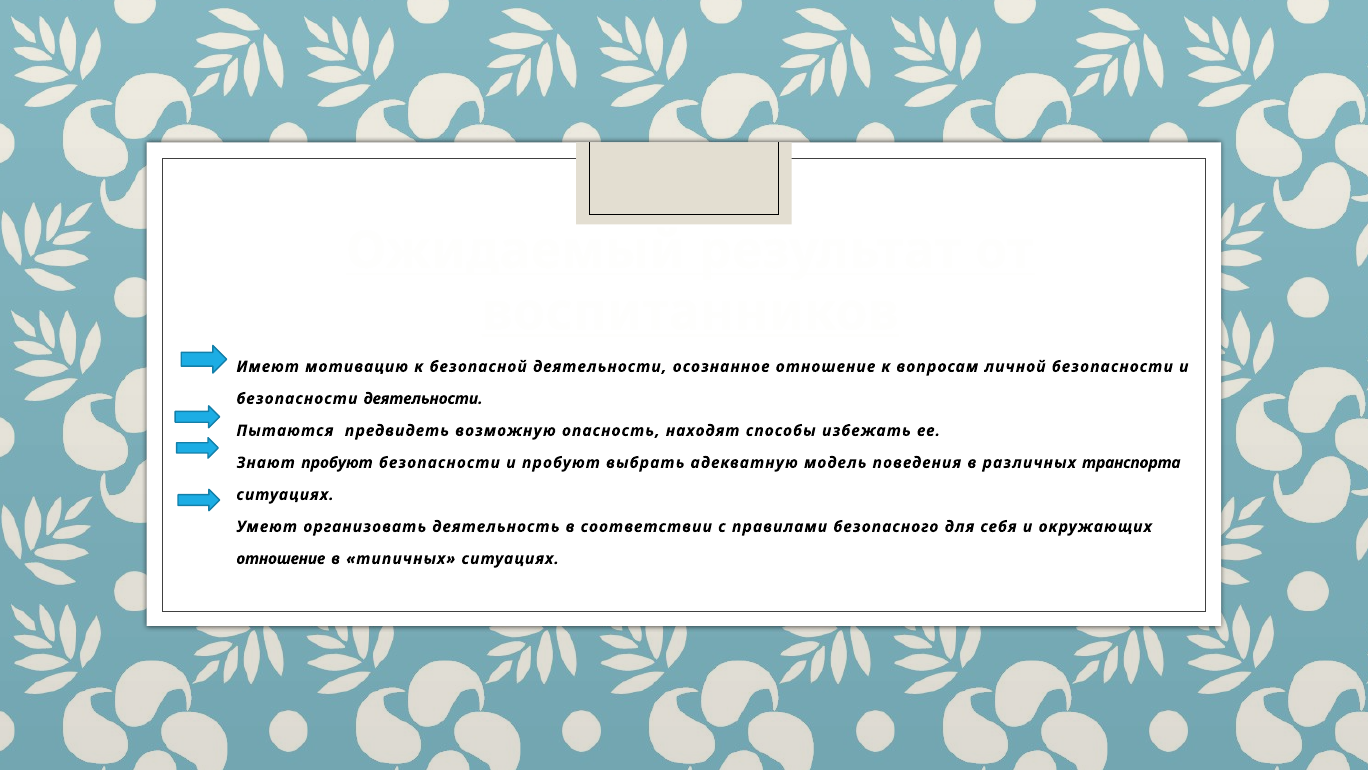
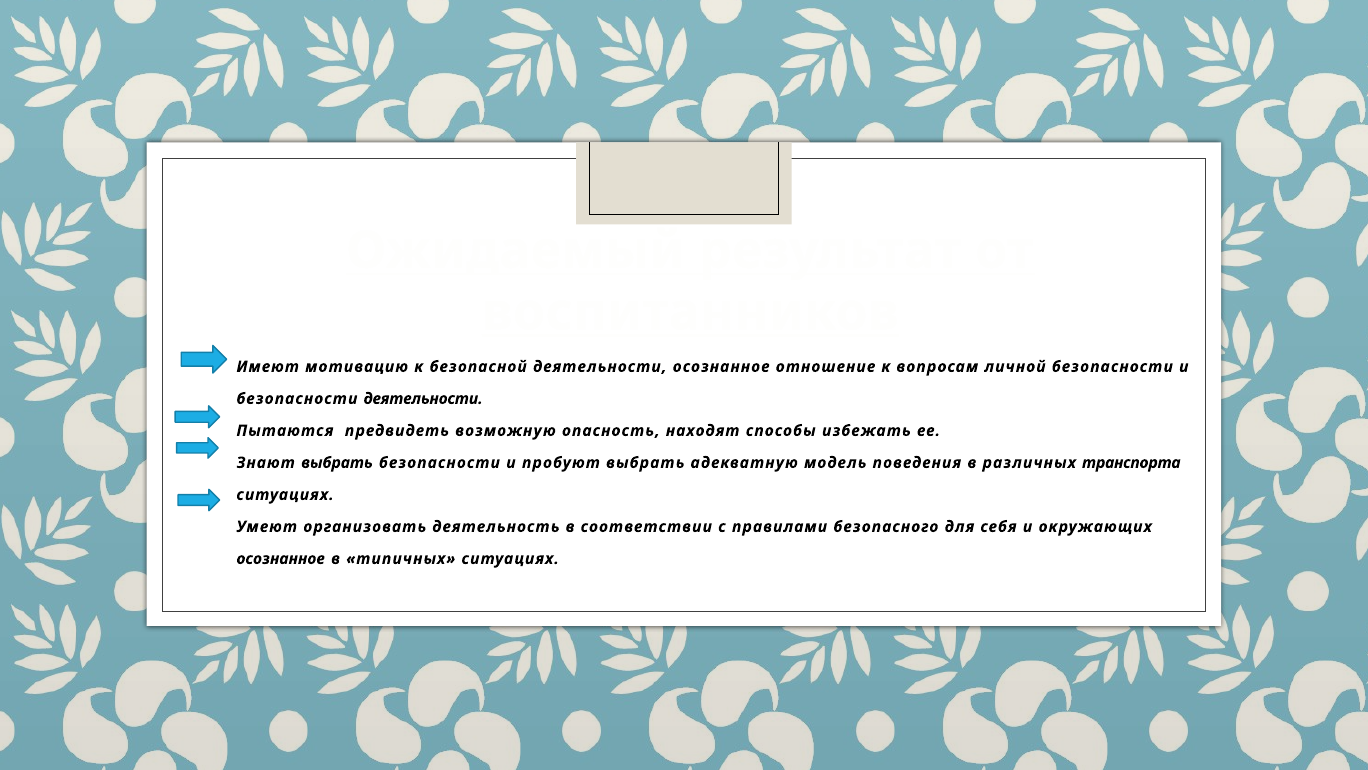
Знают пробуют: пробуют -> выбрать
отношение at (281, 558): отношение -> осознанное
